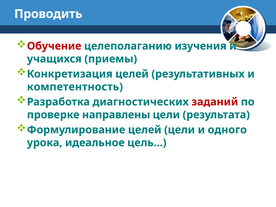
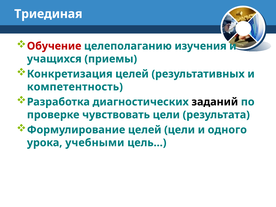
Проводить: Проводить -> Триединая
заданий colour: red -> black
направлены: направлены -> чувствовать
идеальное: идеальное -> учебными
